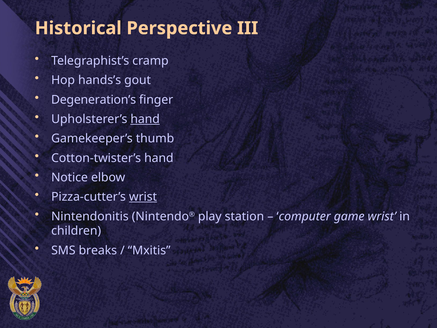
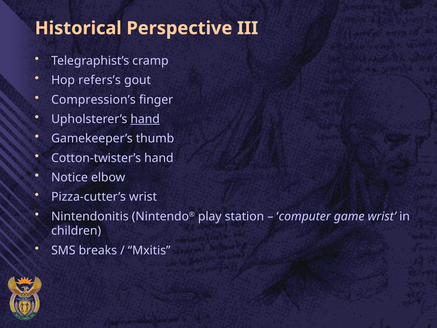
hands’s: hands’s -> refers’s
Degeneration’s: Degeneration’s -> Compression’s
wrist at (143, 197) underline: present -> none
